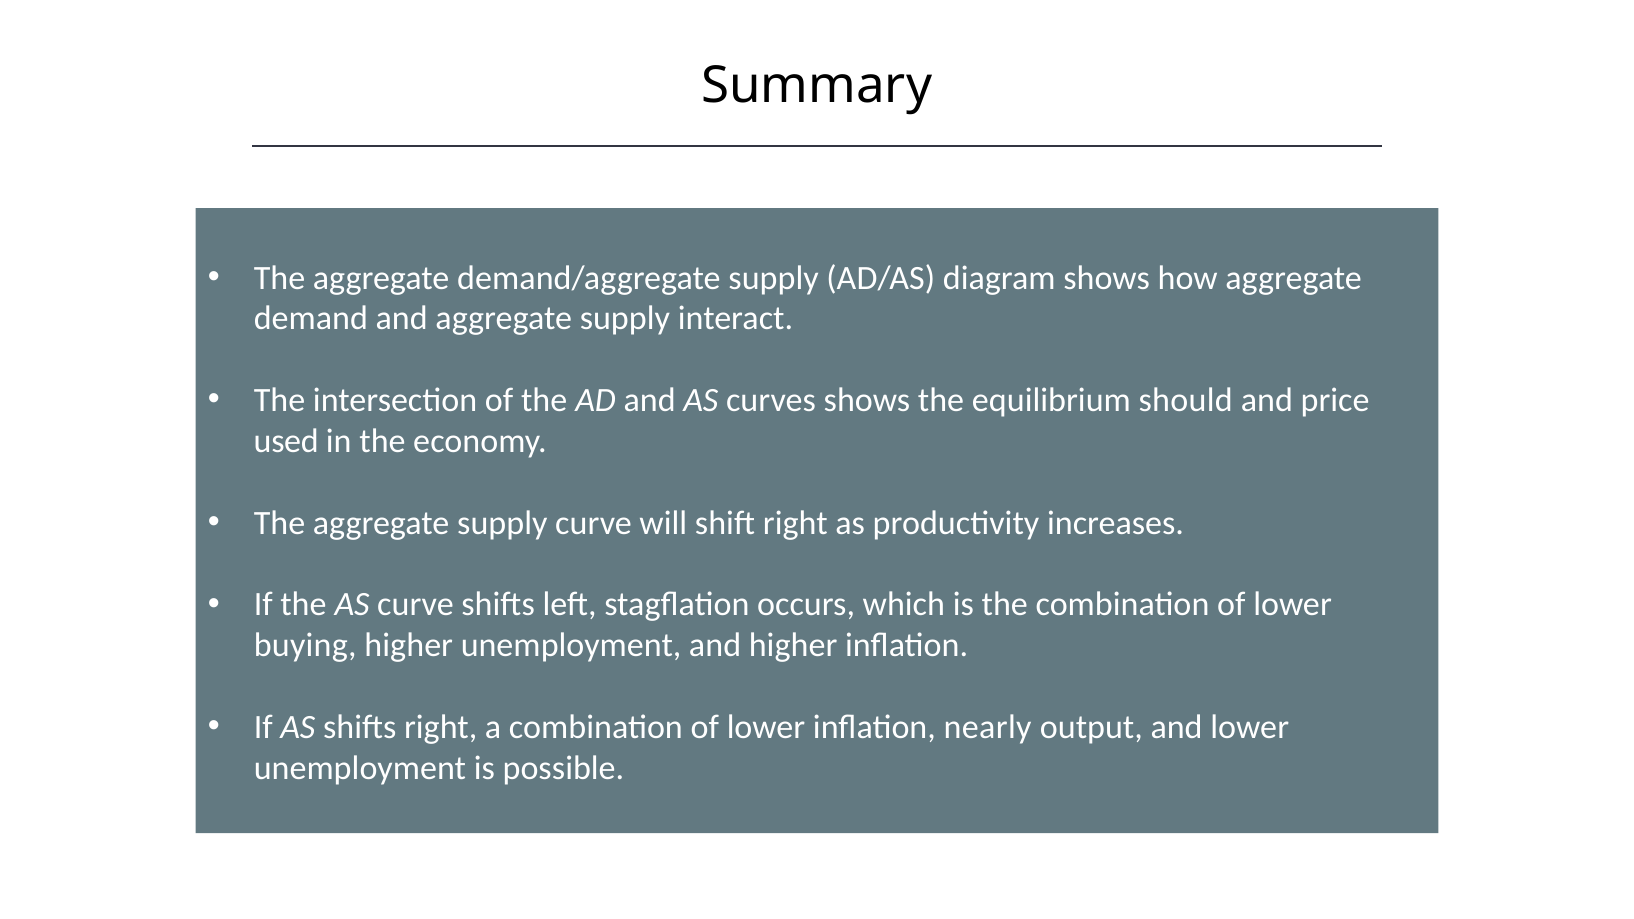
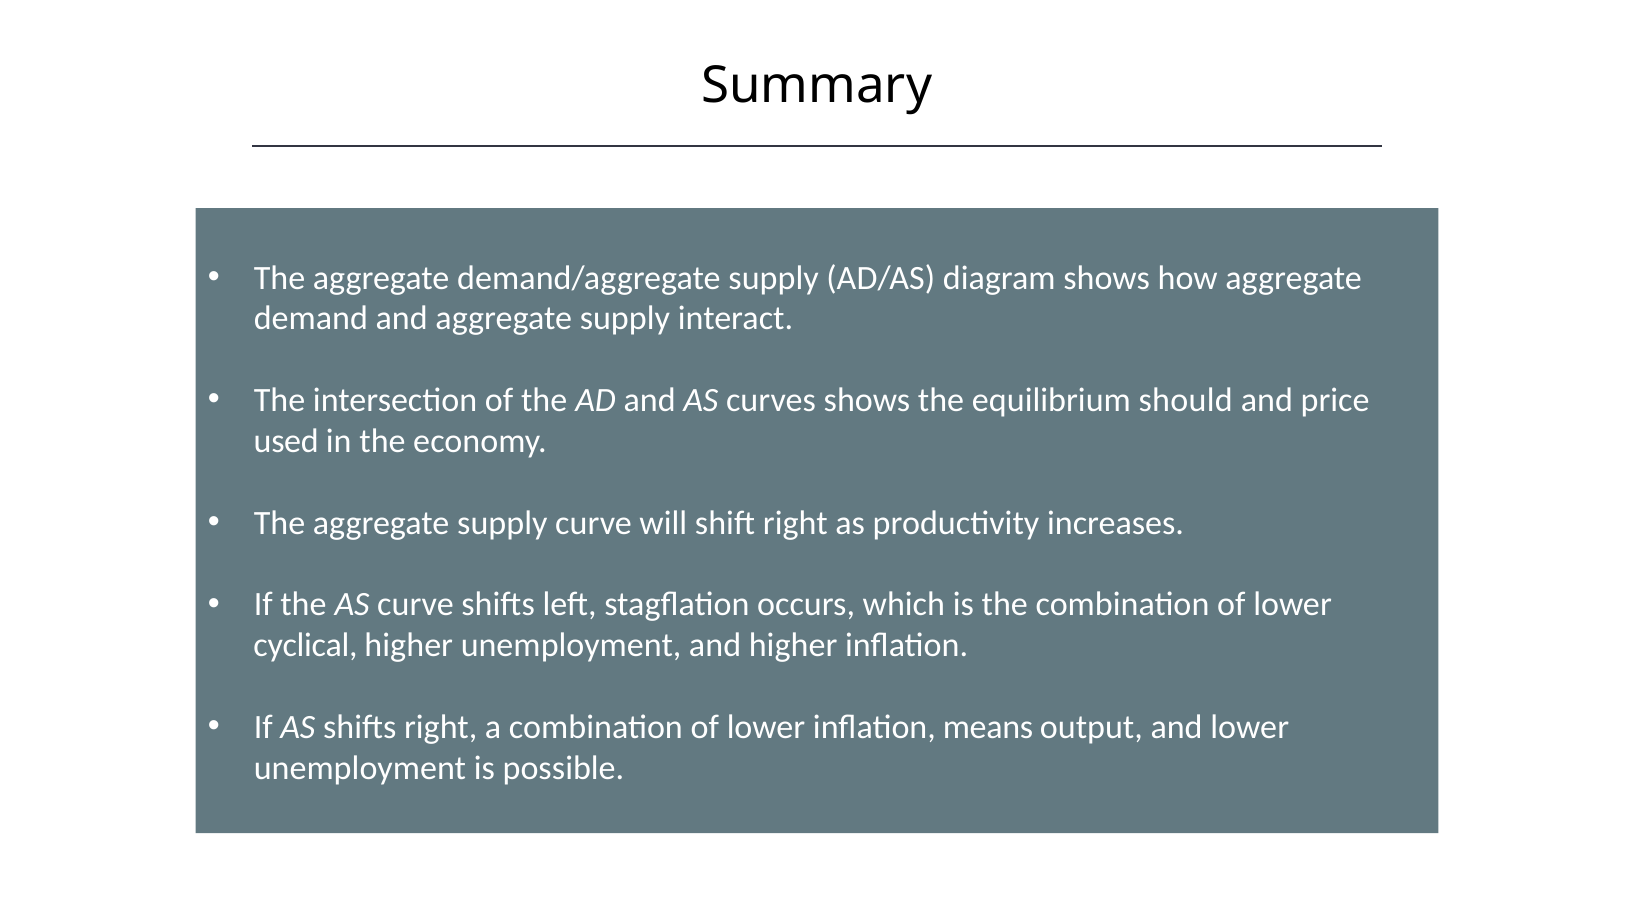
buying: buying -> cyclical
nearly: nearly -> means
